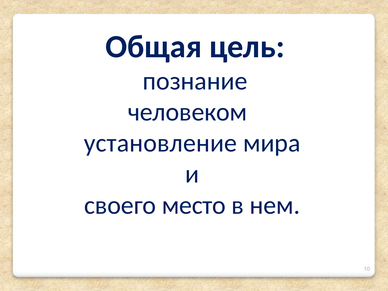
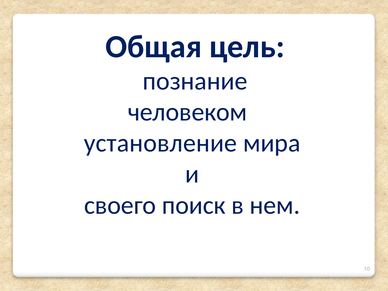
место: место -> поиск
